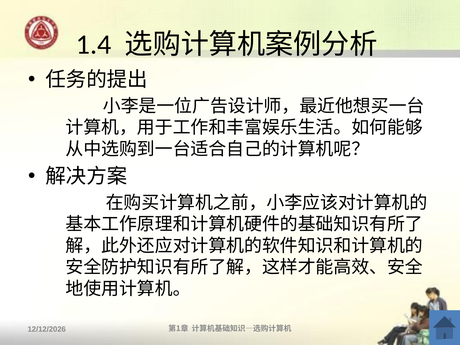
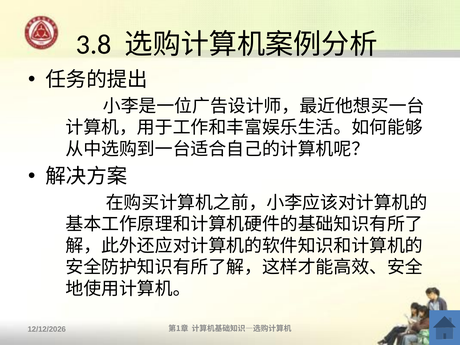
1.4: 1.4 -> 3.8
